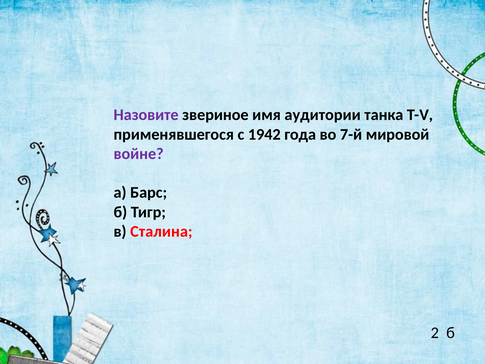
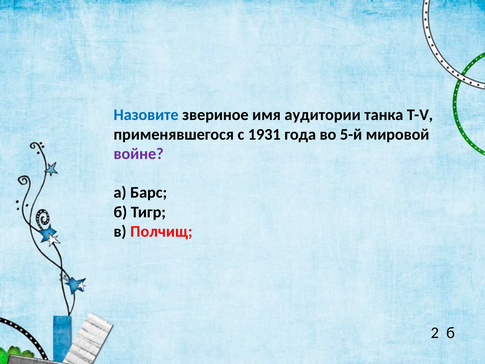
Назовите colour: purple -> blue
1942: 1942 -> 1931
7-й: 7-й -> 5-й
Сталина: Сталина -> Полчищ
